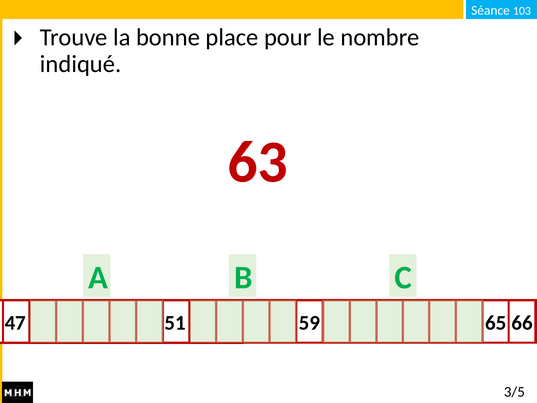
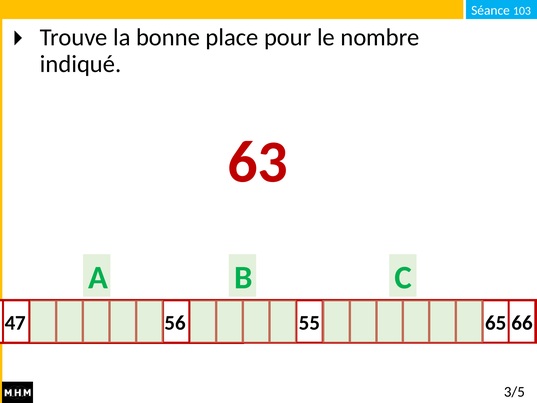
51: 51 -> 56
59: 59 -> 55
